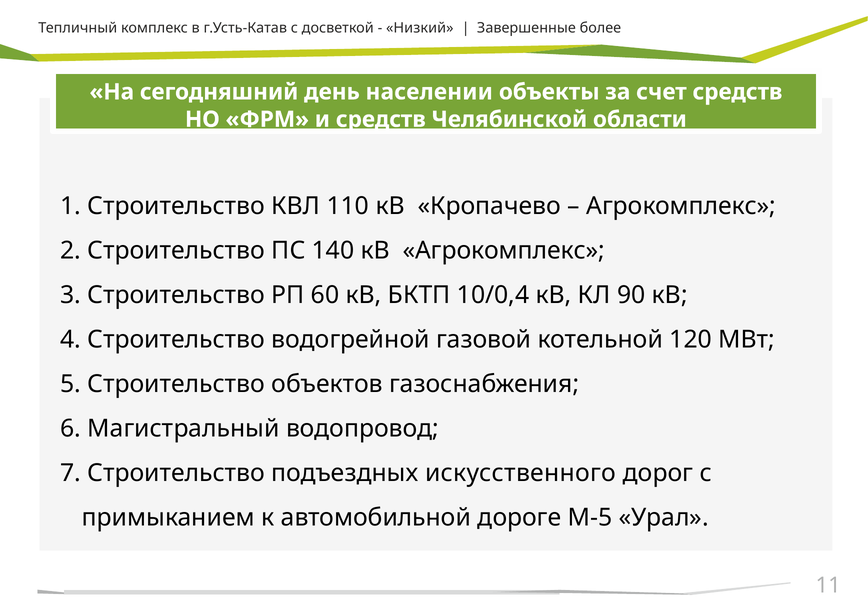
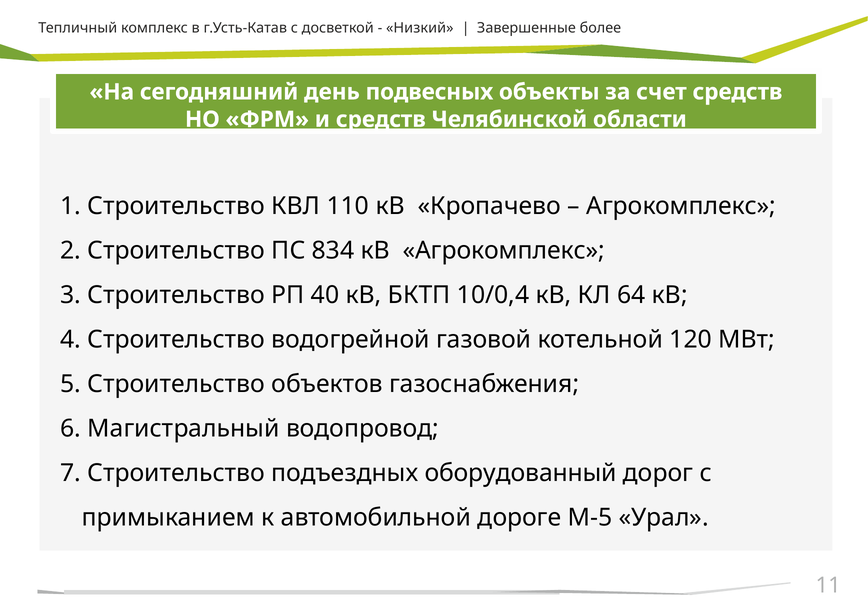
населении: населении -> подвесных
140: 140 -> 834
60: 60 -> 40
90: 90 -> 64
искусственного: искусственного -> оборудованный
